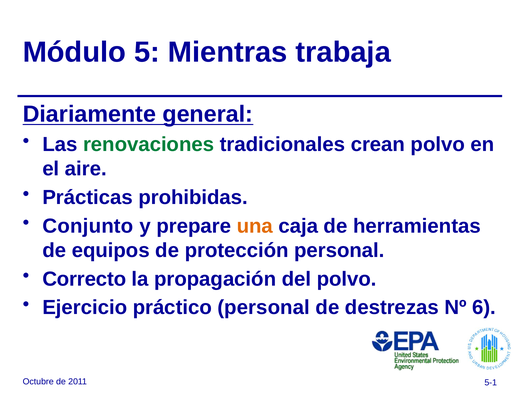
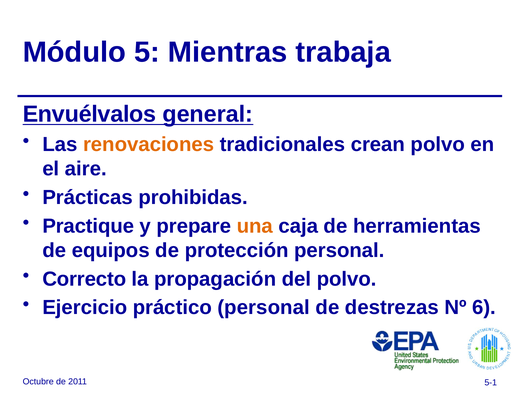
Diariamente: Diariamente -> Envuélvalos
renovaciones colour: green -> orange
Conjunto: Conjunto -> Practique
